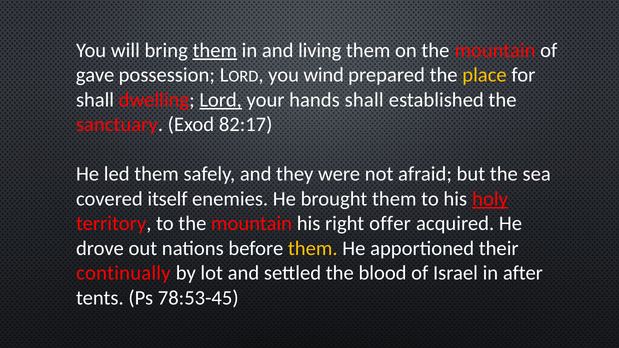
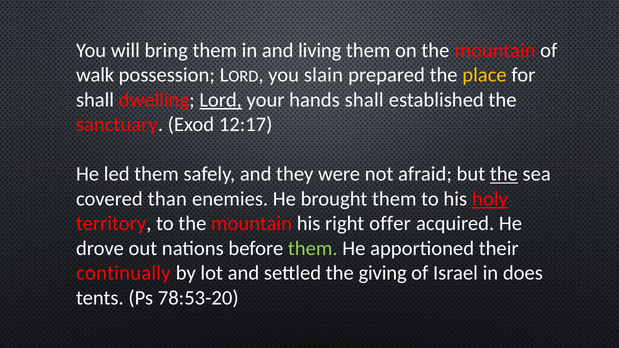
them at (215, 50) underline: present -> none
gave: gave -> walk
wind: wind -> slain
82:17: 82:17 -> 12:17
the at (504, 174) underline: none -> present
itself: itself -> than
them at (313, 248) colour: yellow -> light green
blood: blood -> giving
after: after -> does
78:53-45: 78:53-45 -> 78:53-20
